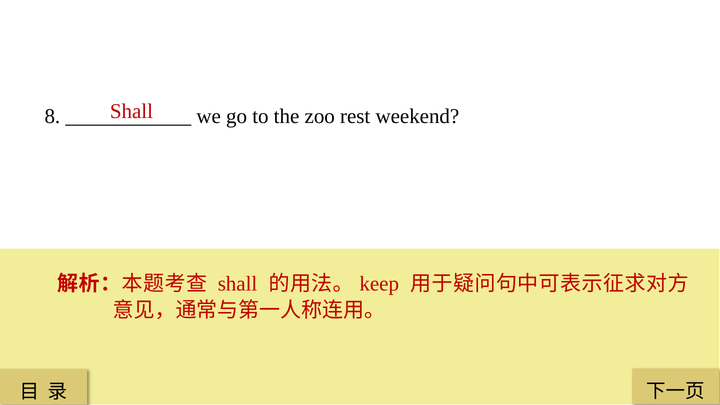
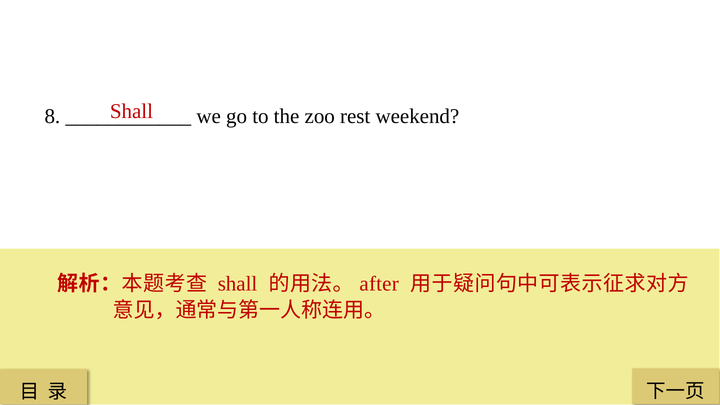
keep: keep -> after
